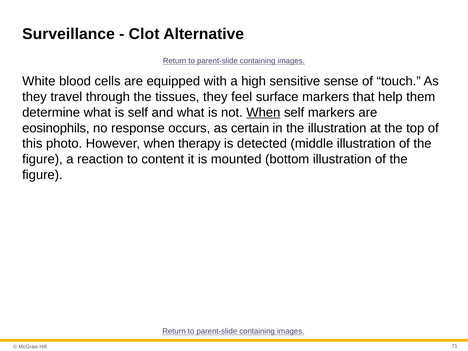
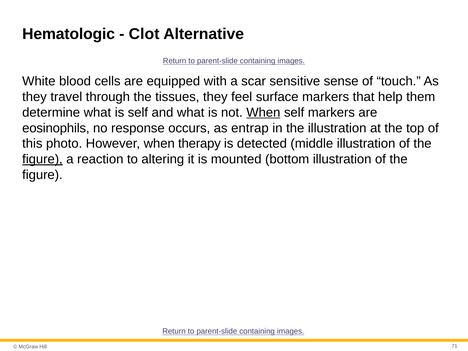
Surveillance: Surveillance -> Hematologic
high: high -> scar
certain: certain -> entrap
figure at (42, 159) underline: none -> present
content: content -> altering
